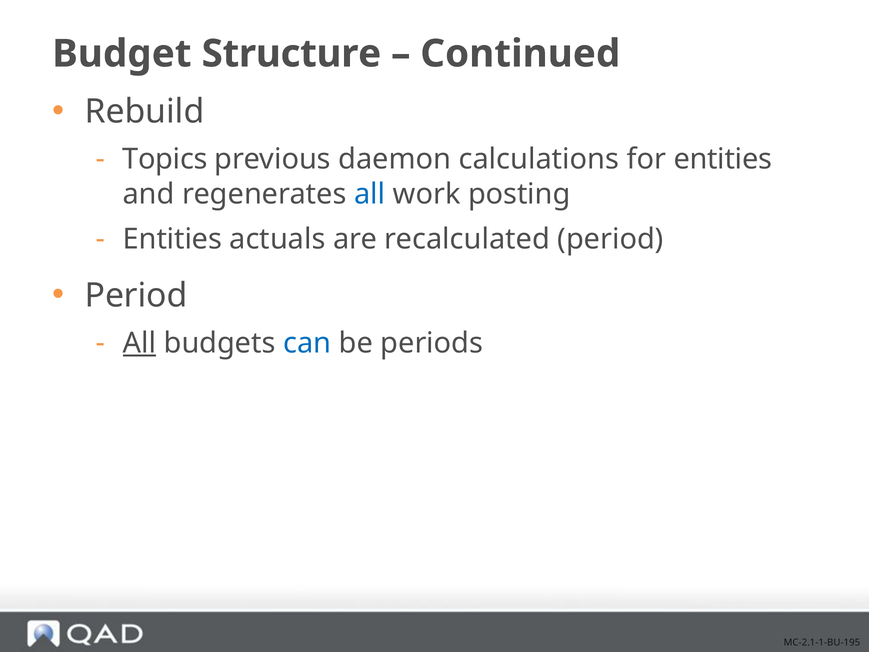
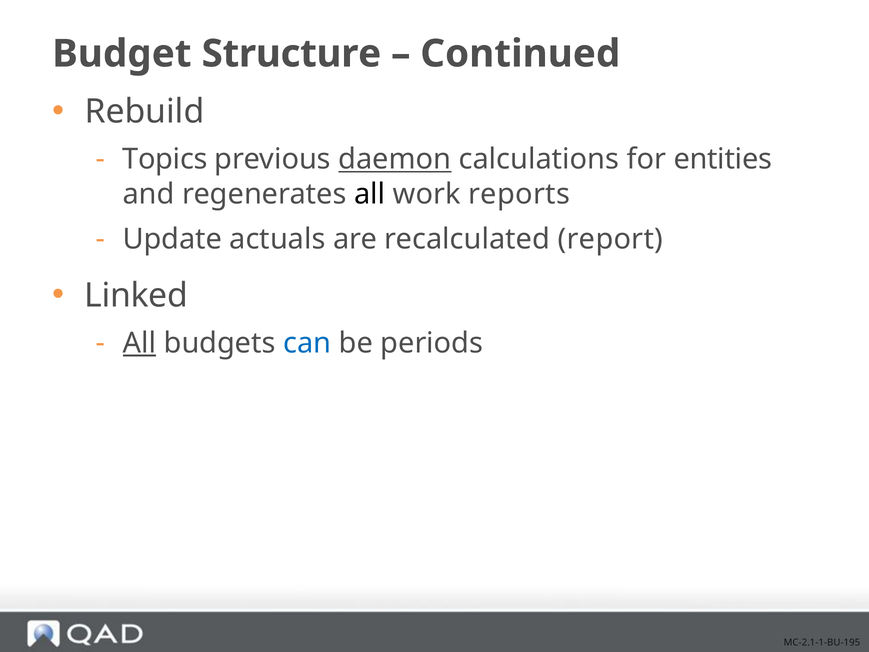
daemon underline: none -> present
all at (370, 194) colour: blue -> black
posting: posting -> reports
Entities at (172, 239): Entities -> Update
recalculated period: period -> report
Period at (136, 295): Period -> Linked
